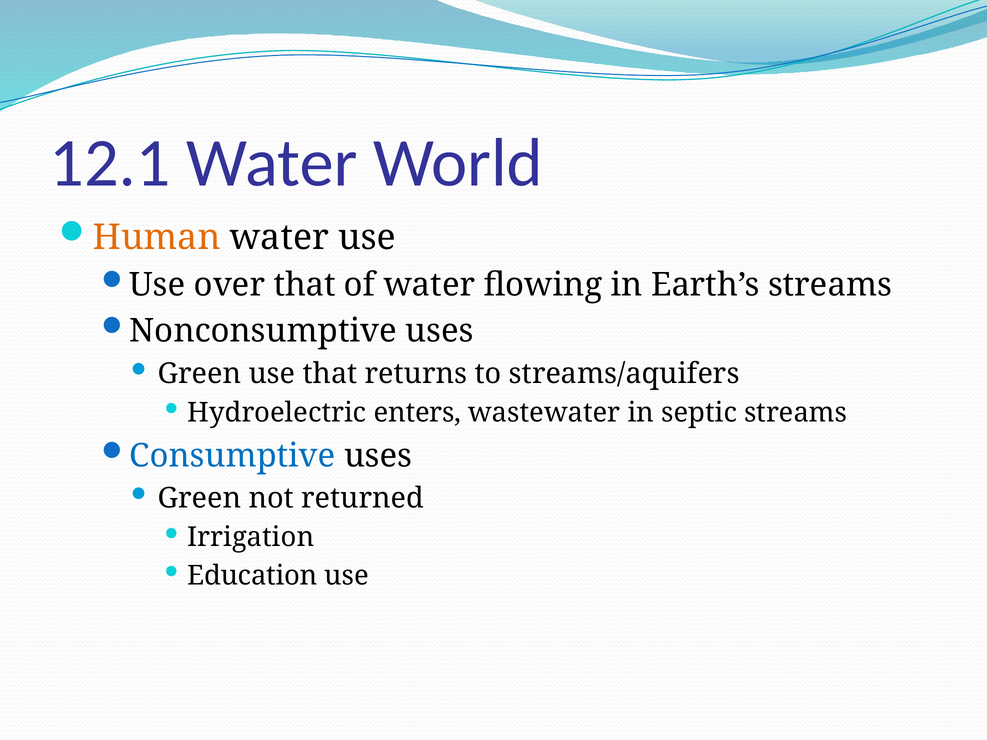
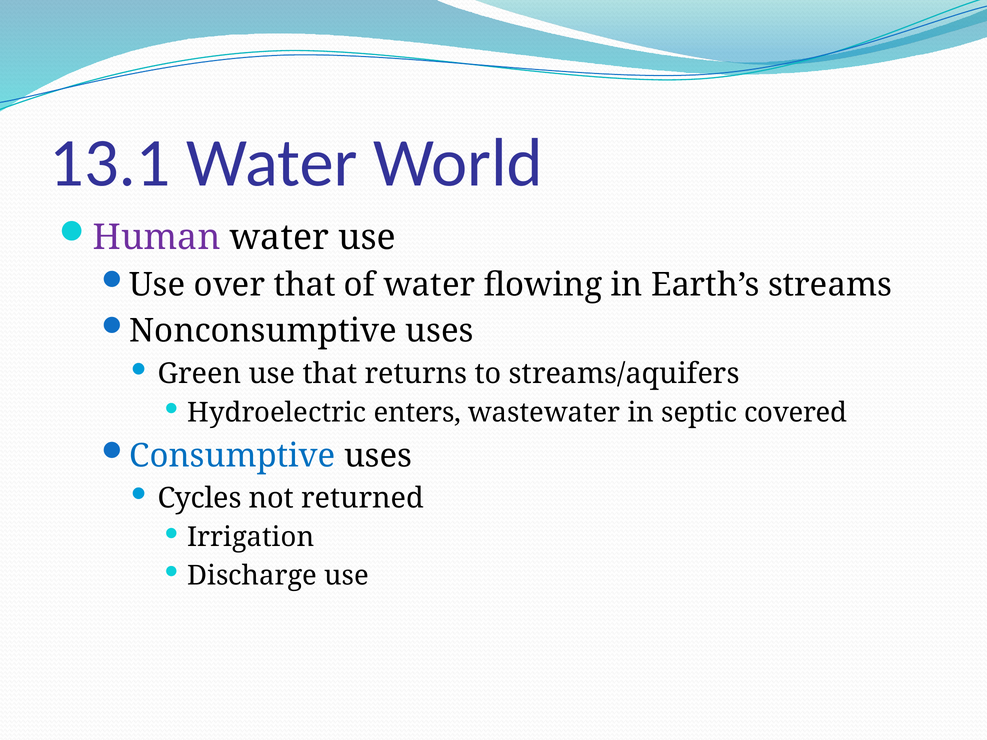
12.1: 12.1 -> 13.1
Human colour: orange -> purple
septic streams: streams -> covered
Green at (199, 498): Green -> Cycles
Education: Education -> Discharge
